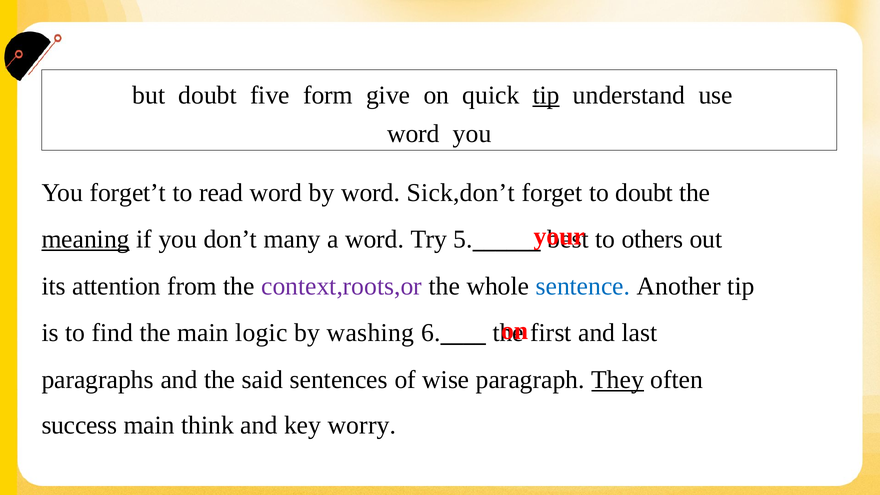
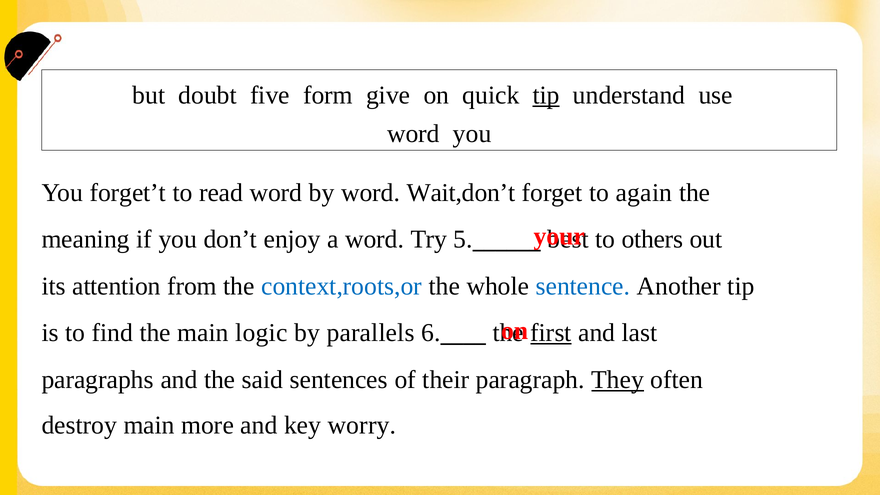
Sick,don’t: Sick,don’t -> Wait,don’t
to doubt: doubt -> again
meaning underline: present -> none
many: many -> enjoy
context,roots,or colour: purple -> blue
washing: washing -> parallels
first underline: none -> present
wise: wise -> their
success: success -> destroy
think: think -> more
